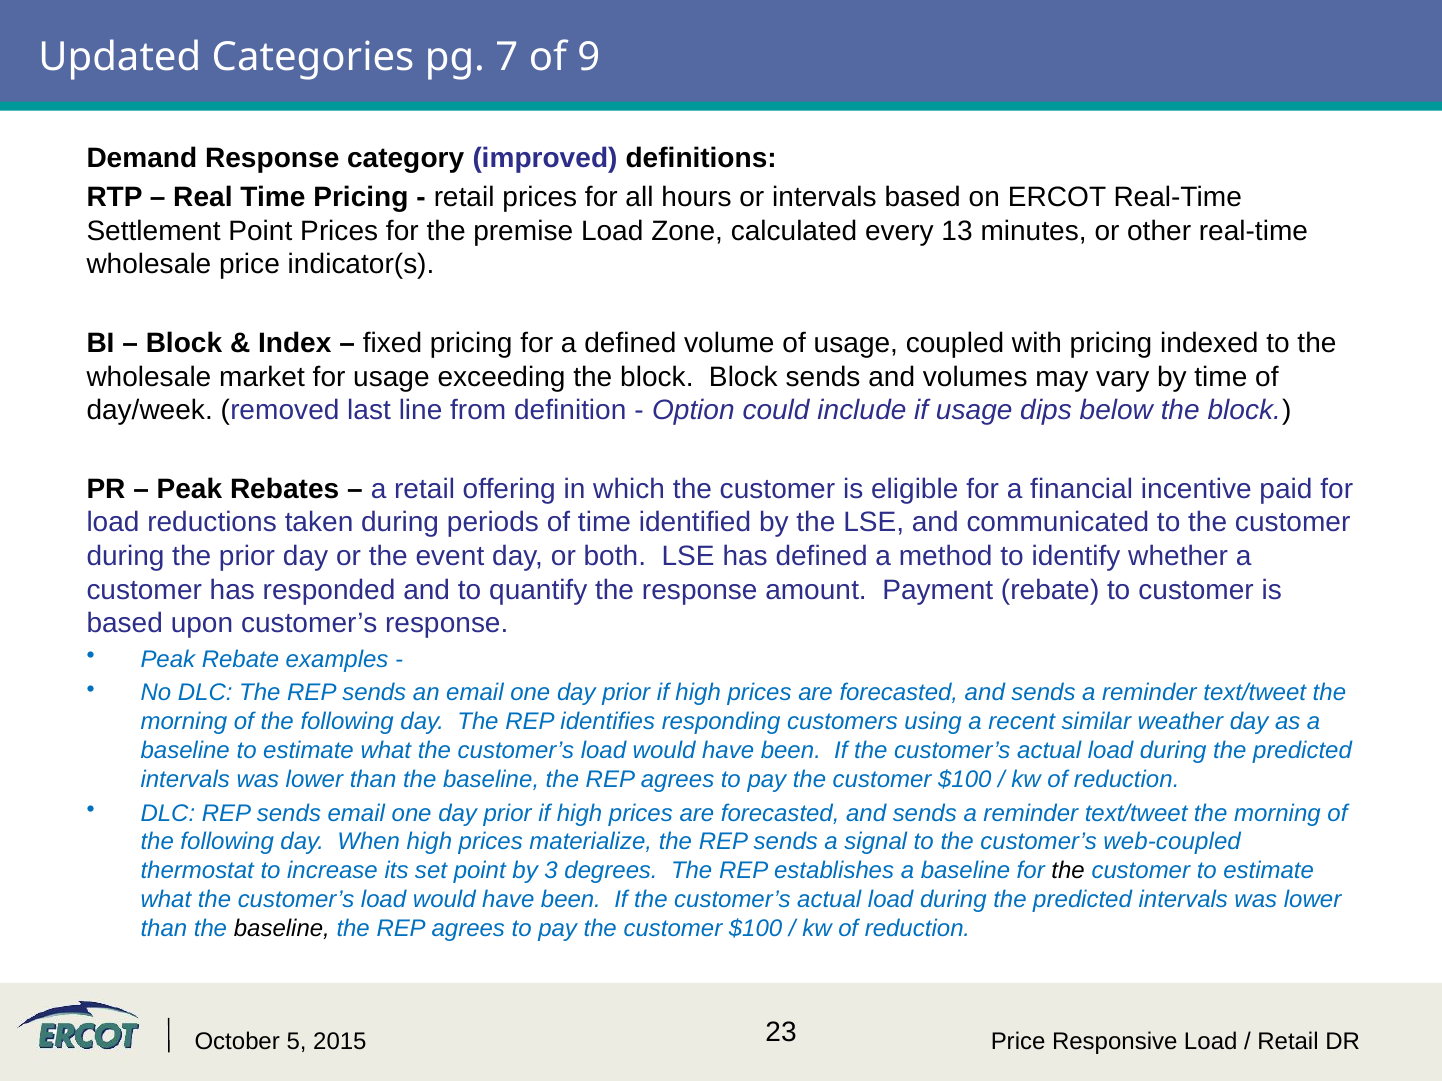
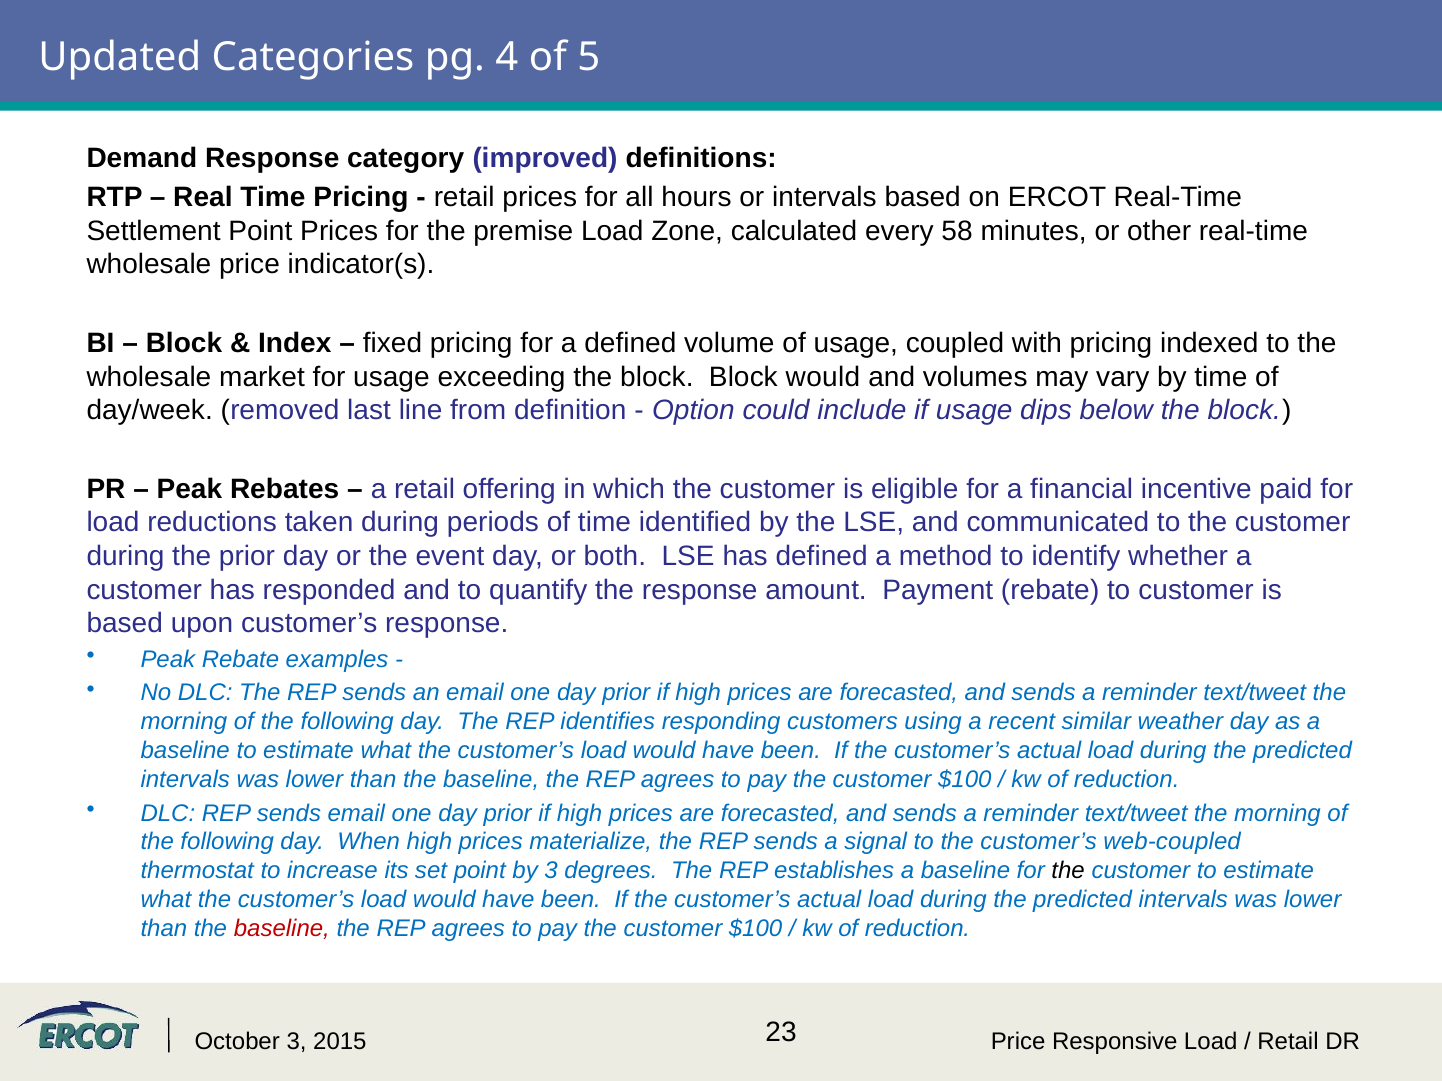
7: 7 -> 4
9: 9 -> 5
13: 13 -> 58
Block sends: sends -> would
baseline at (282, 929) colour: black -> red
October 5: 5 -> 3
